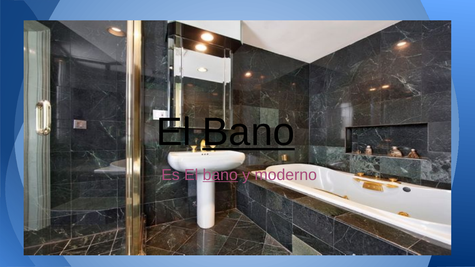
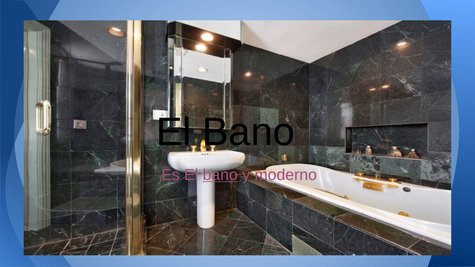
Bano at (248, 132) underline: present -> none
